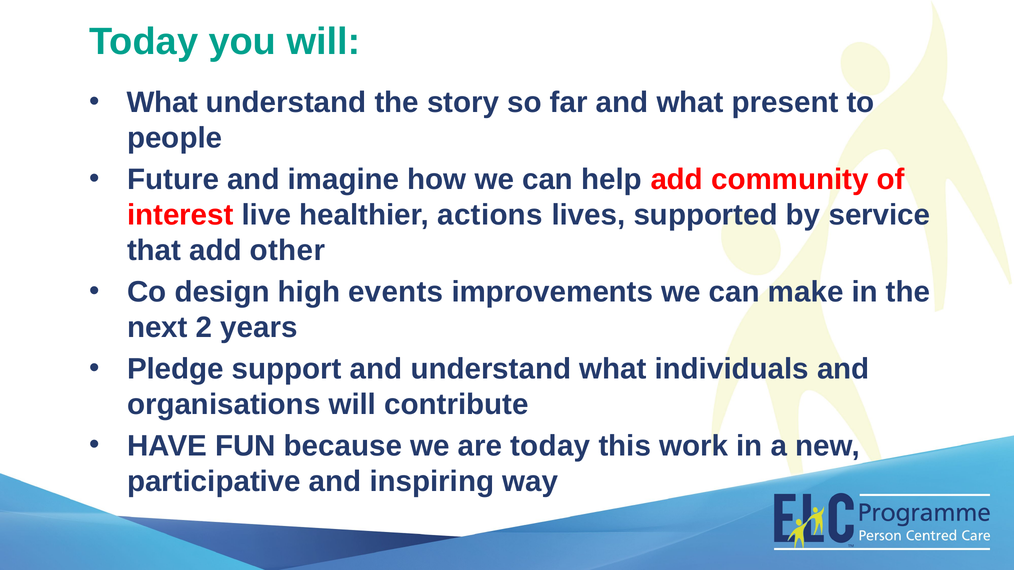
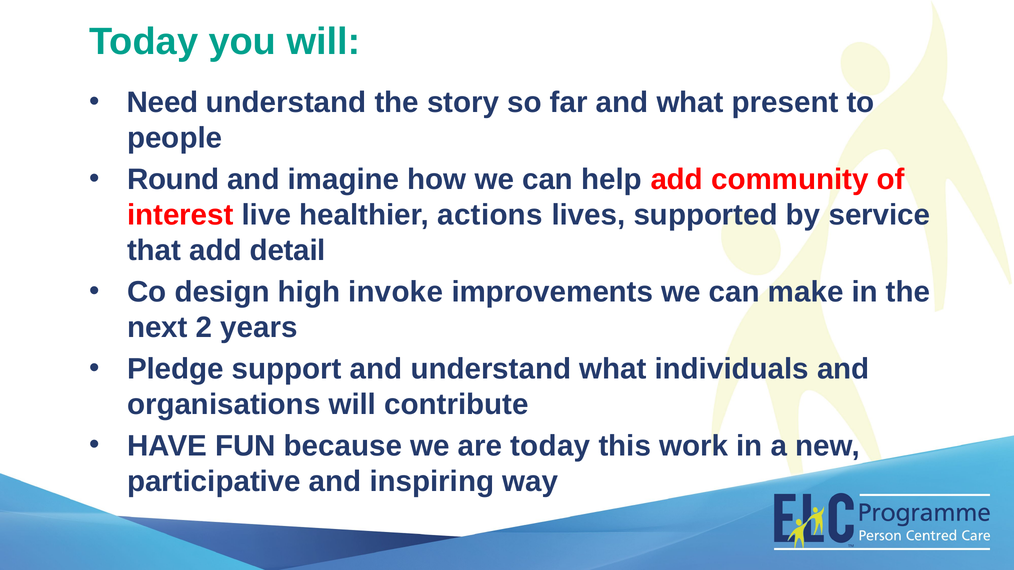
What at (163, 103): What -> Need
Future: Future -> Round
other: other -> detail
events: events -> invoke
